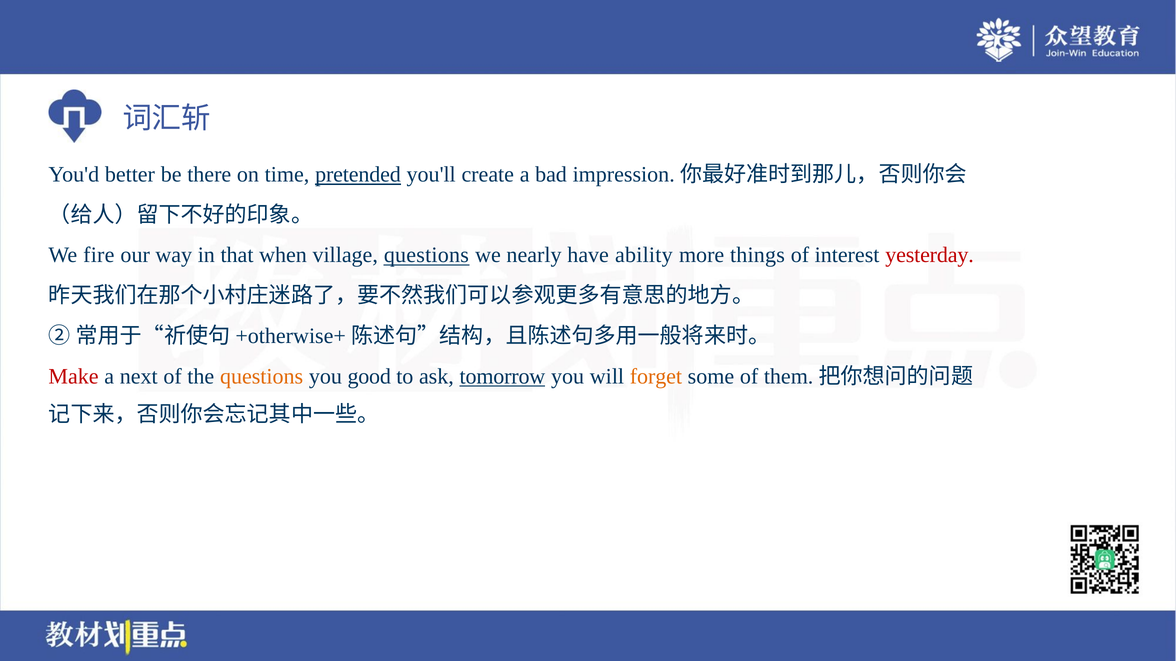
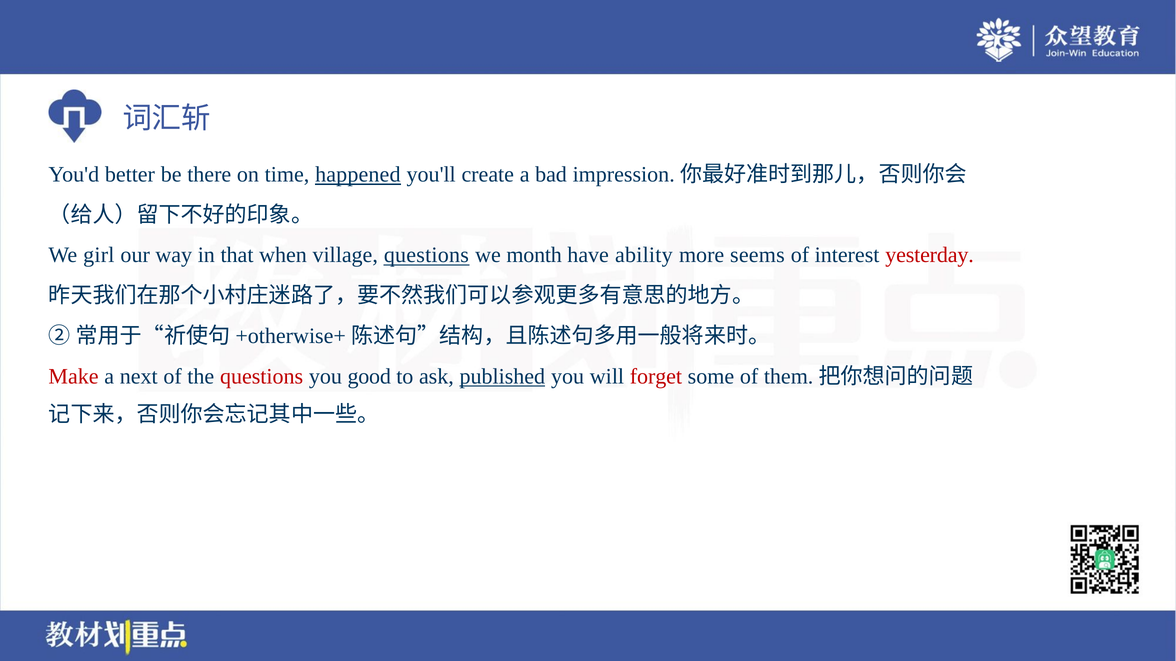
pretended: pretended -> happened
fire: fire -> girl
nearly: nearly -> month
things: things -> seems
questions at (262, 377) colour: orange -> red
tomorrow: tomorrow -> published
forget colour: orange -> red
